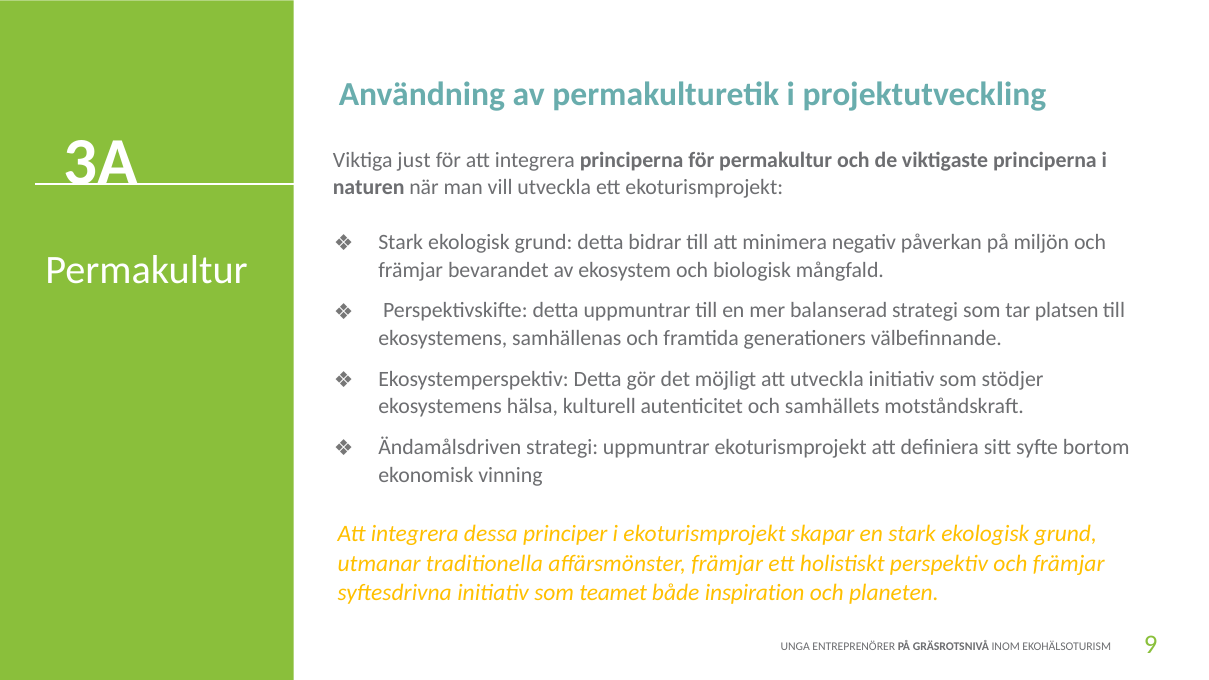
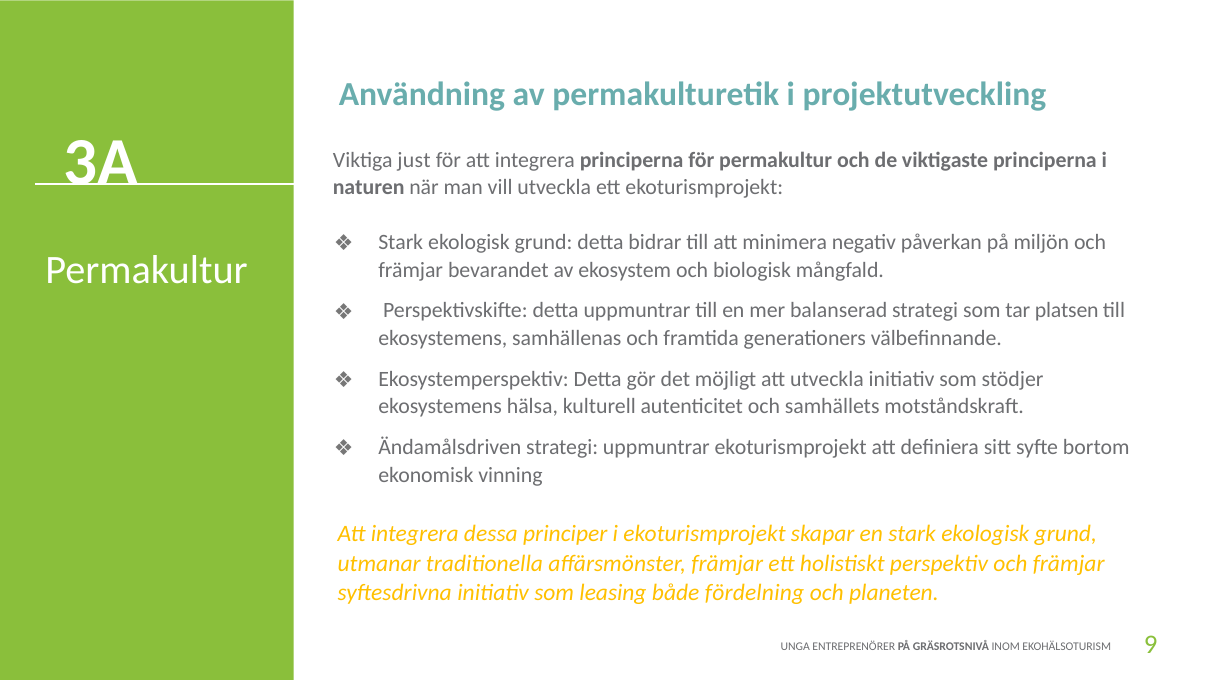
teamet: teamet -> leasing
inspiration: inspiration -> fördelning
